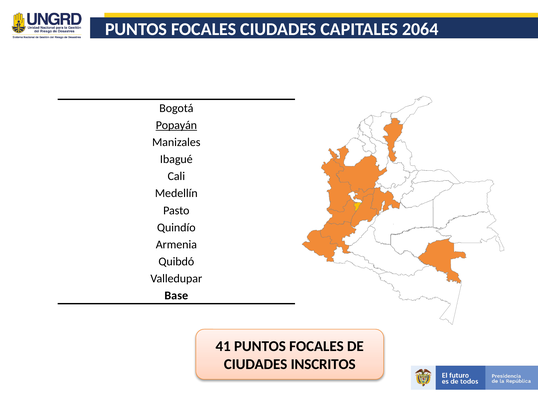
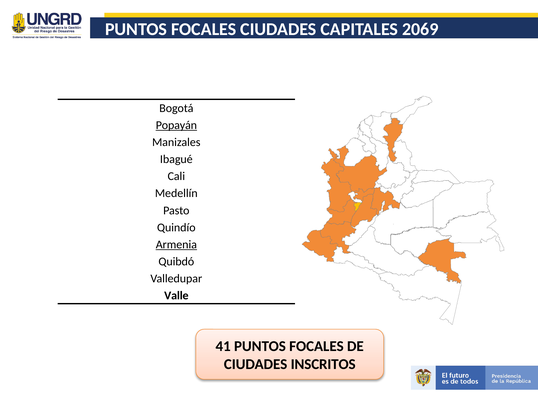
2064: 2064 -> 2069
Armenia underline: none -> present
Base: Base -> Valle
